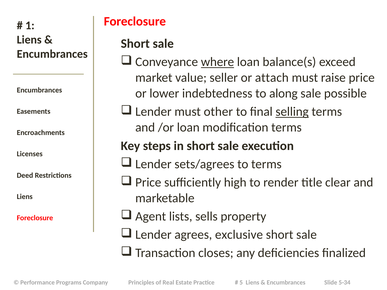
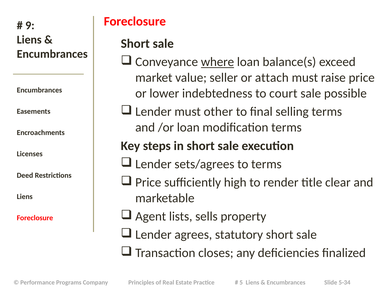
1: 1 -> 9
along: along -> court
selling underline: present -> none
exclusive: exclusive -> statutory
